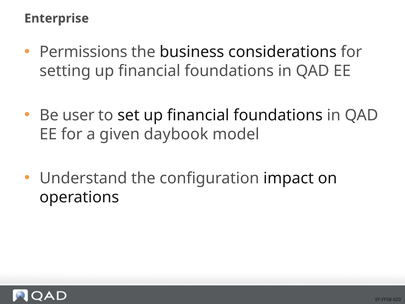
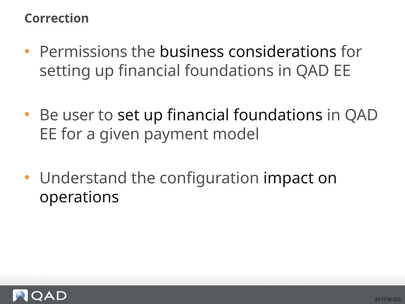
Enterprise: Enterprise -> Correction
daybook: daybook -> payment
